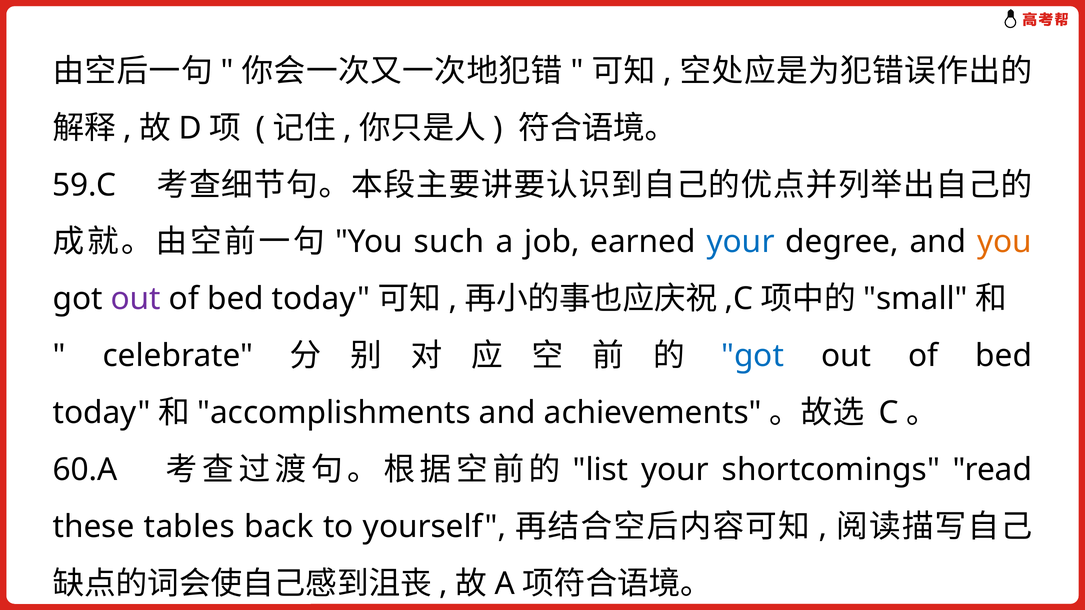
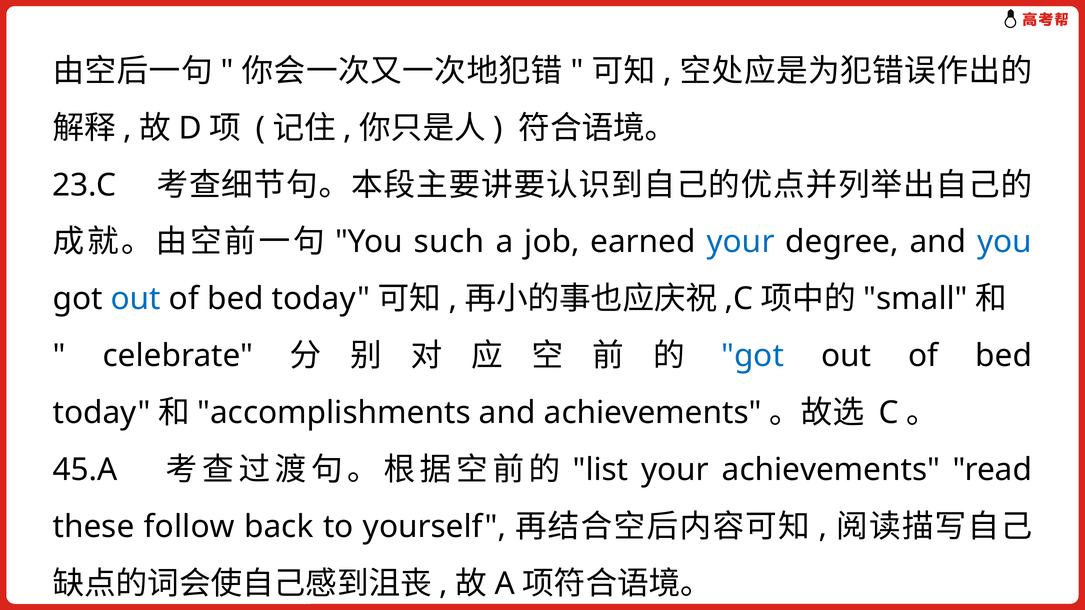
59.C: 59.C -> 23.C
you at (1004, 242) colour: orange -> blue
out at (136, 299) colour: purple -> blue
60.A: 60.A -> 45.A
your shortcomings: shortcomings -> achievements
tables: tables -> follow
